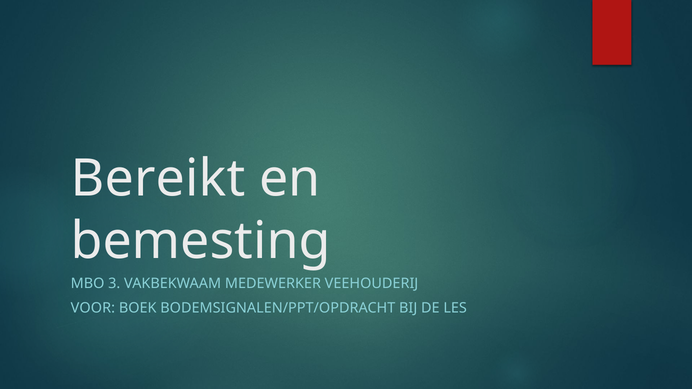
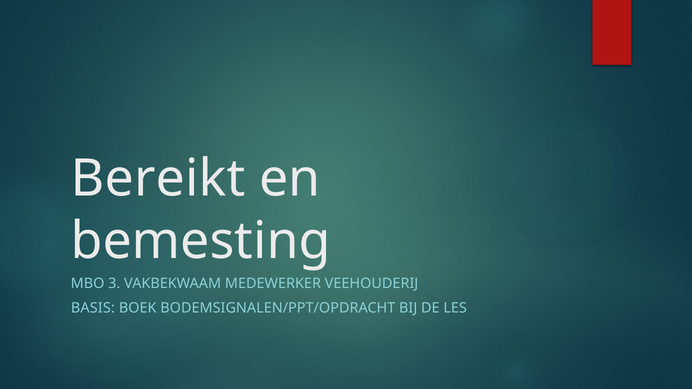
VOOR: VOOR -> BASIS
